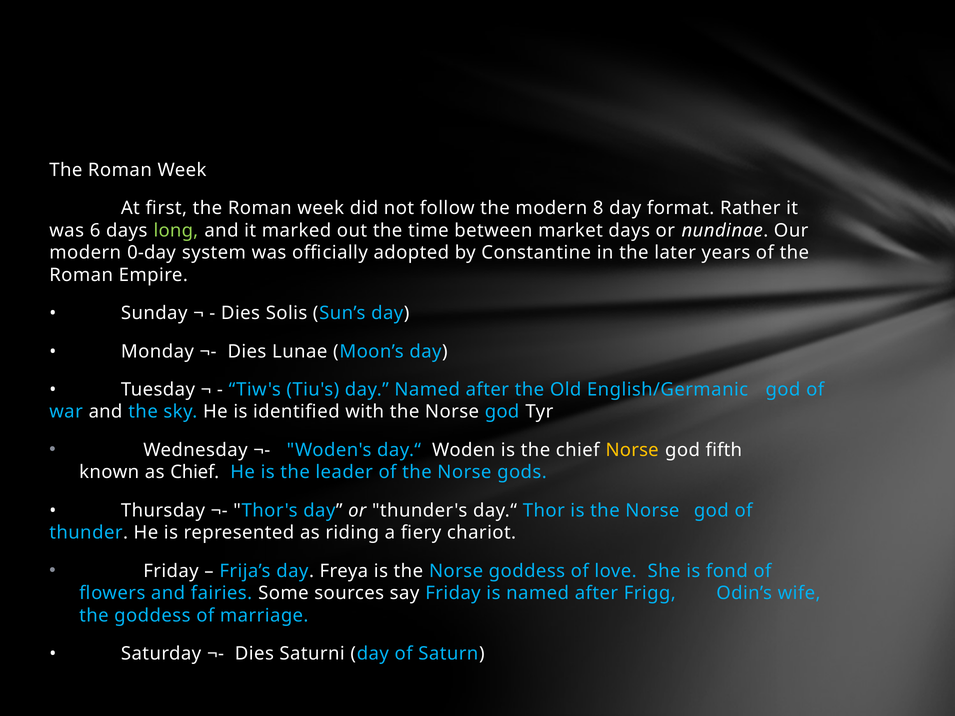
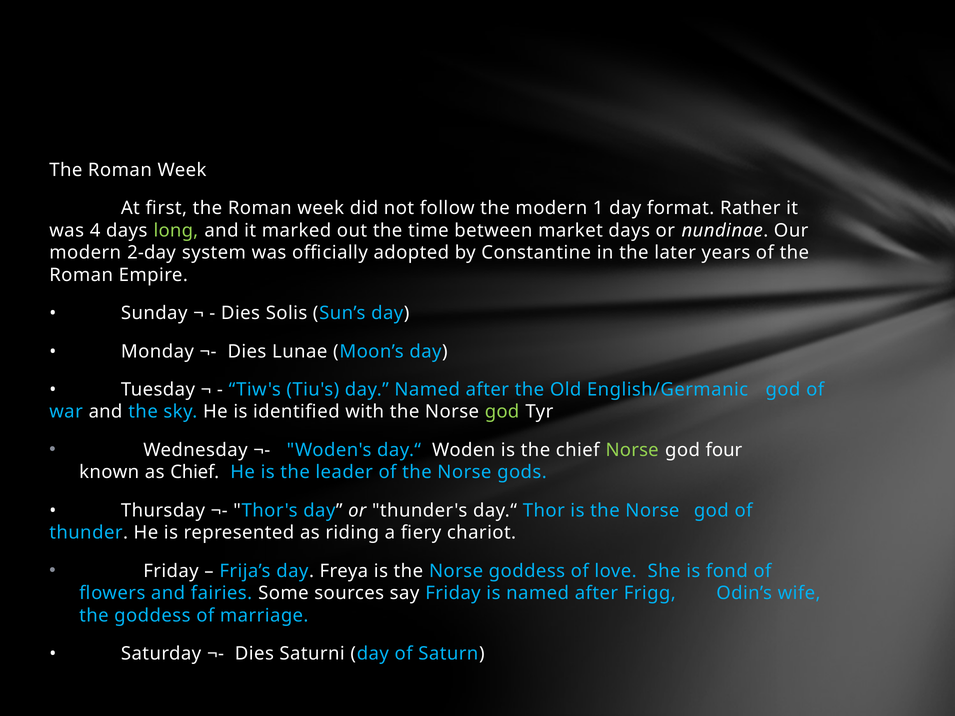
8: 8 -> 1
6: 6 -> 4
0-day: 0-day -> 2-day
god at (502, 412) colour: light blue -> light green
Norse at (632, 450) colour: yellow -> light green
fifth: fifth -> four
